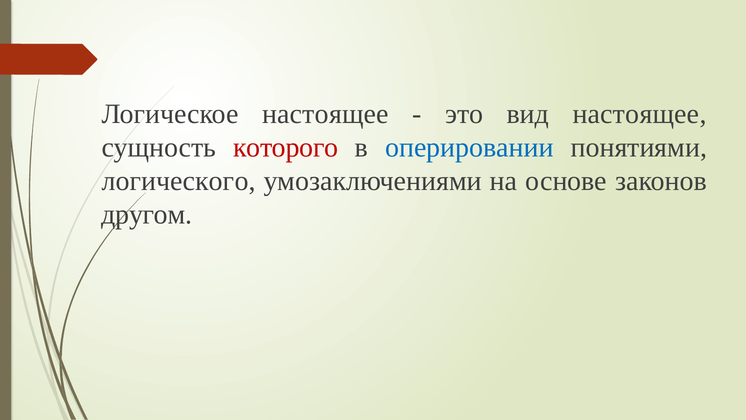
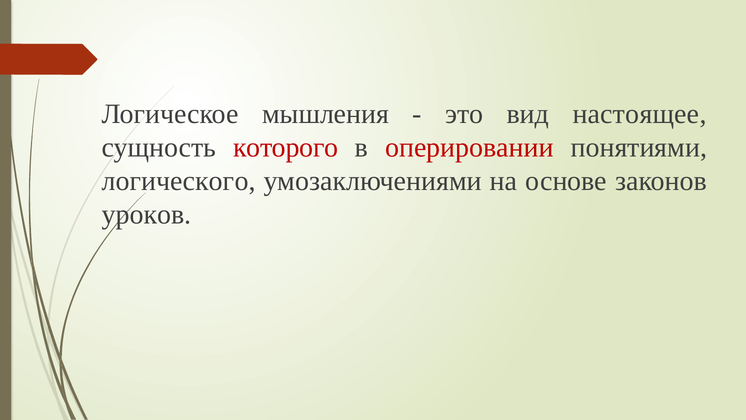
Логическое настоящее: настоящее -> мышления
оперировании colour: blue -> red
другом: другом -> уроков
